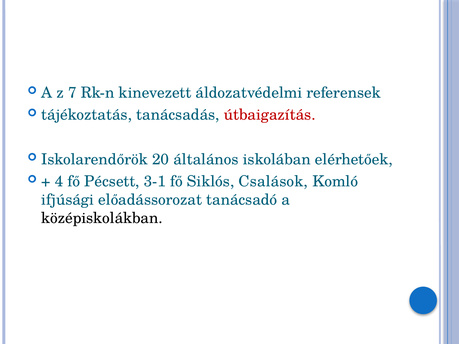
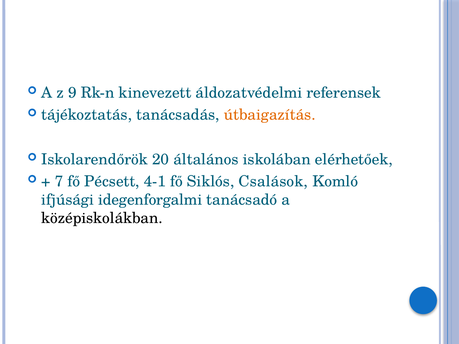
7: 7 -> 9
útbaigazítás colour: red -> orange
4: 4 -> 7
3-1: 3-1 -> 4-1
előadássorozat: előadássorozat -> idegenforgalmi
